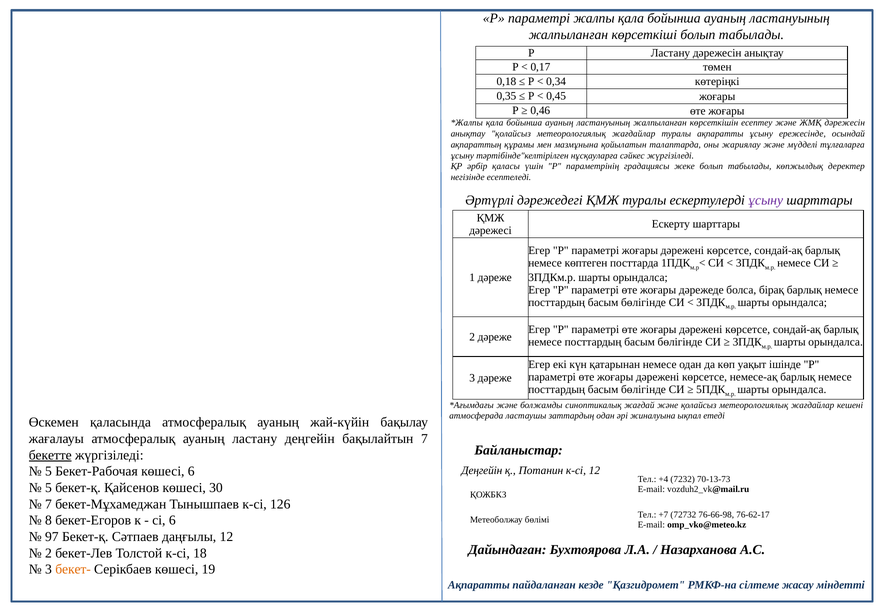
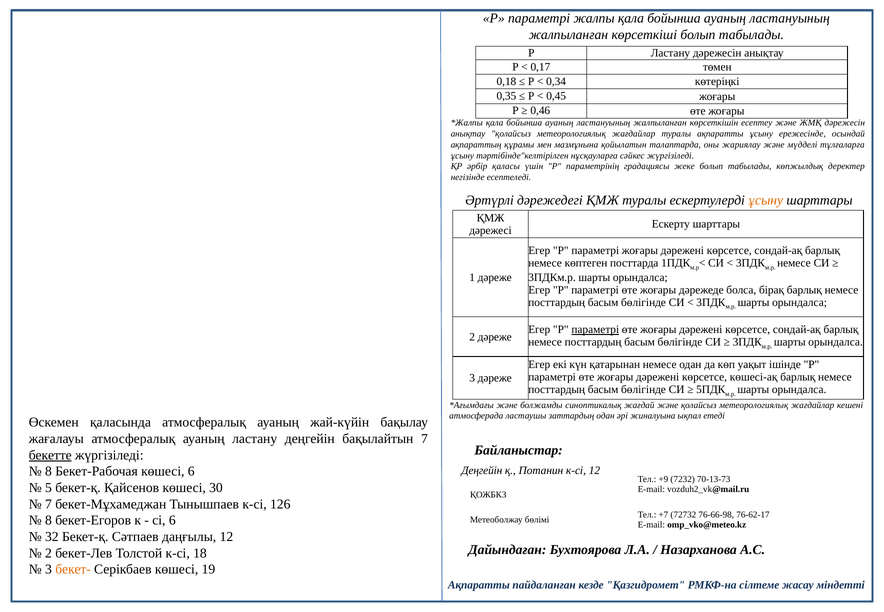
ұсыну at (766, 200) colour: purple -> orange
параметрі at (595, 330) underline: none -> present
немесе-ақ: немесе-ақ -> көшесі-ақ
5 at (48, 471): 5 -> 8
+4: +4 -> +9
97: 97 -> 32
